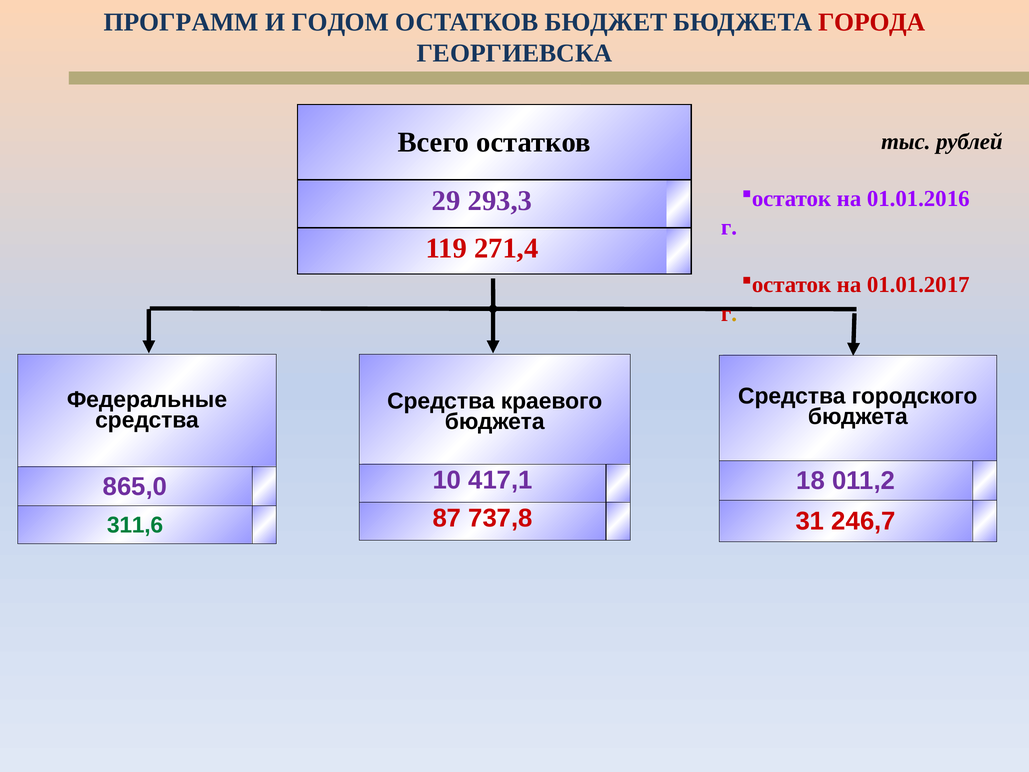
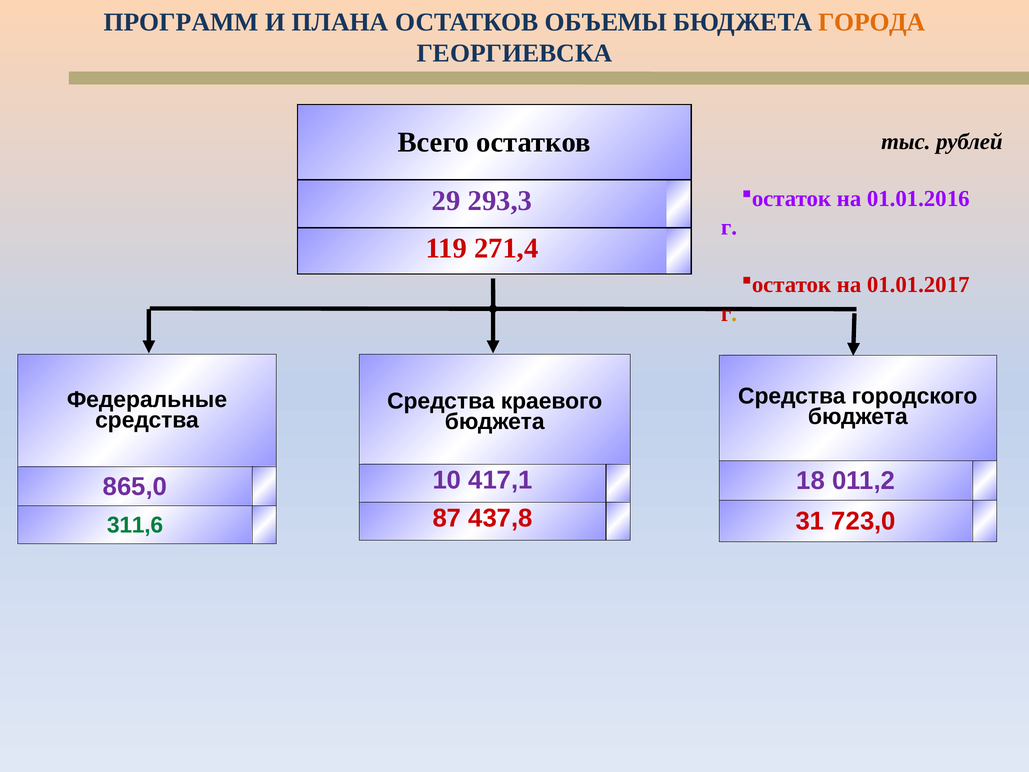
ГОДОМ: ГОДОМ -> ПЛАНА
БЮДЖЕТ: БЮДЖЕТ -> ОБЪЕМЫ
ГОРОДА colour: red -> orange
737,8: 737,8 -> 437,8
246,7: 246,7 -> 723,0
